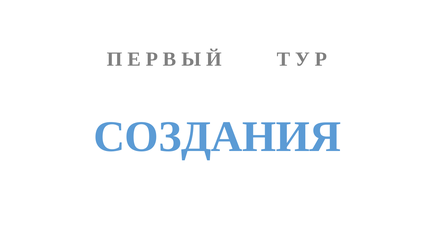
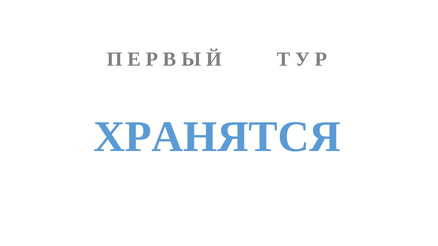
СОЗДАНИЯ: СОЗДАНИЯ -> ХРАНЯТСЯ
